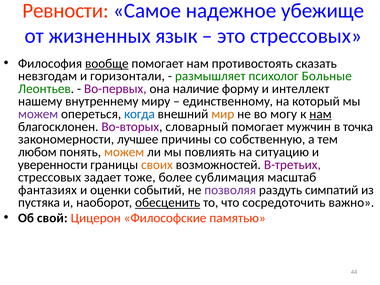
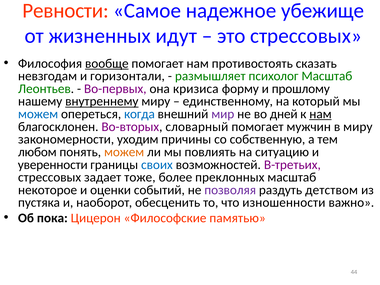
язык: язык -> идут
психолог Больные: Больные -> Масштаб
наличие: наличие -> кризиса
интеллект: интеллект -> прошлому
внутреннему underline: none -> present
можем at (38, 114) colour: purple -> blue
мир colour: orange -> purple
могу: могу -> дней
в точка: точка -> миру
лучшее: лучшее -> уходим
своих colour: orange -> blue
сублимация: сублимация -> преклонных
фантазиях: фантазиях -> некоторое
симпатий: симпатий -> детством
обесценить underline: present -> none
сосредоточить: сосредоточить -> изношенности
свой: свой -> пока
